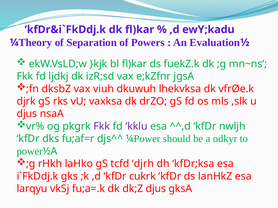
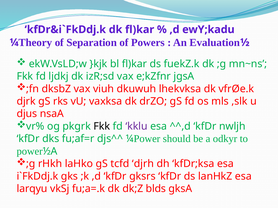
Fkk at (102, 127) colour: purple -> black
cukrk: cukrk -> gksrs
dk;Z djus: djus -> blds
